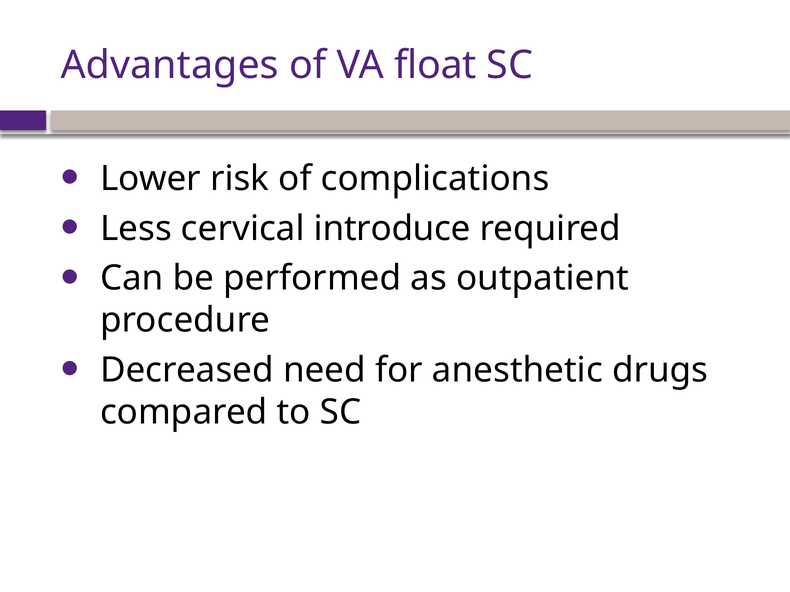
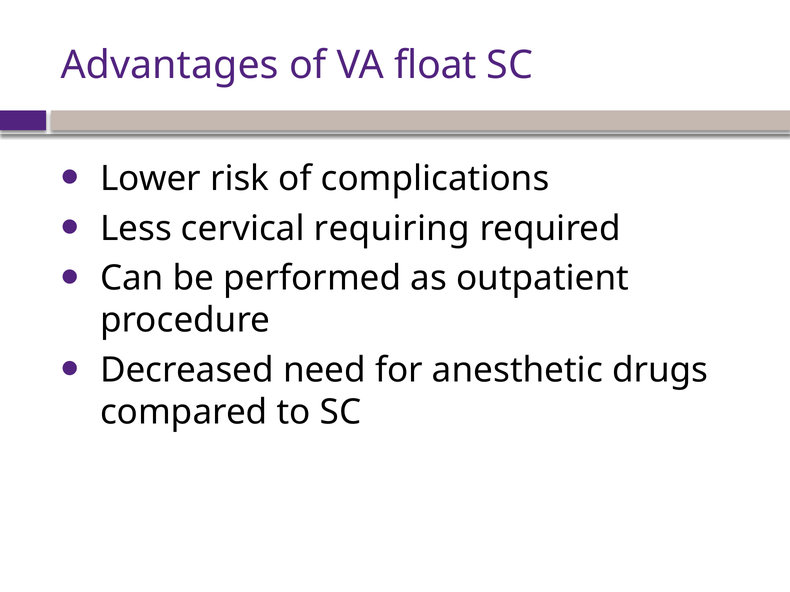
introduce: introduce -> requiring
